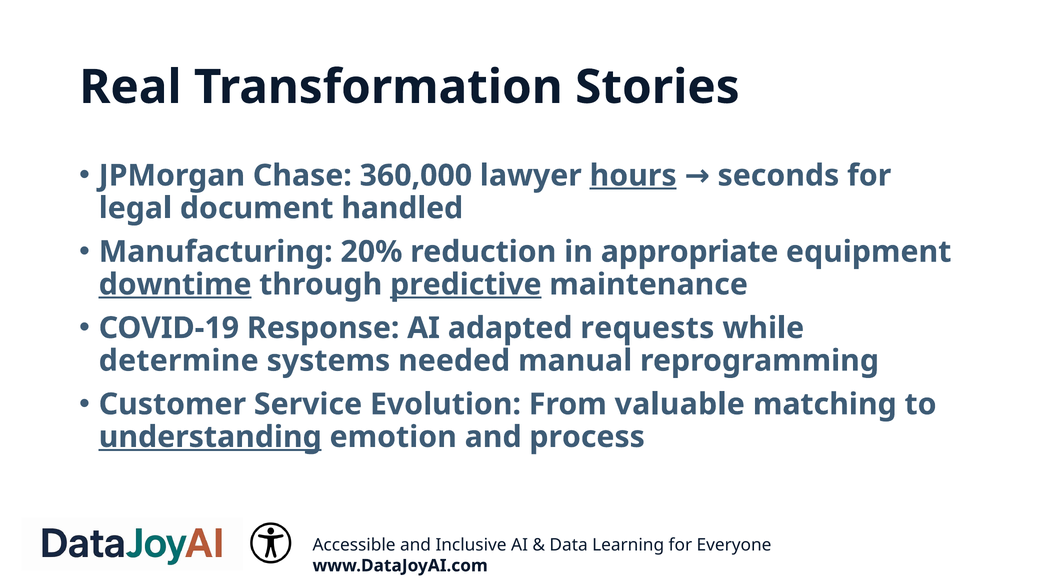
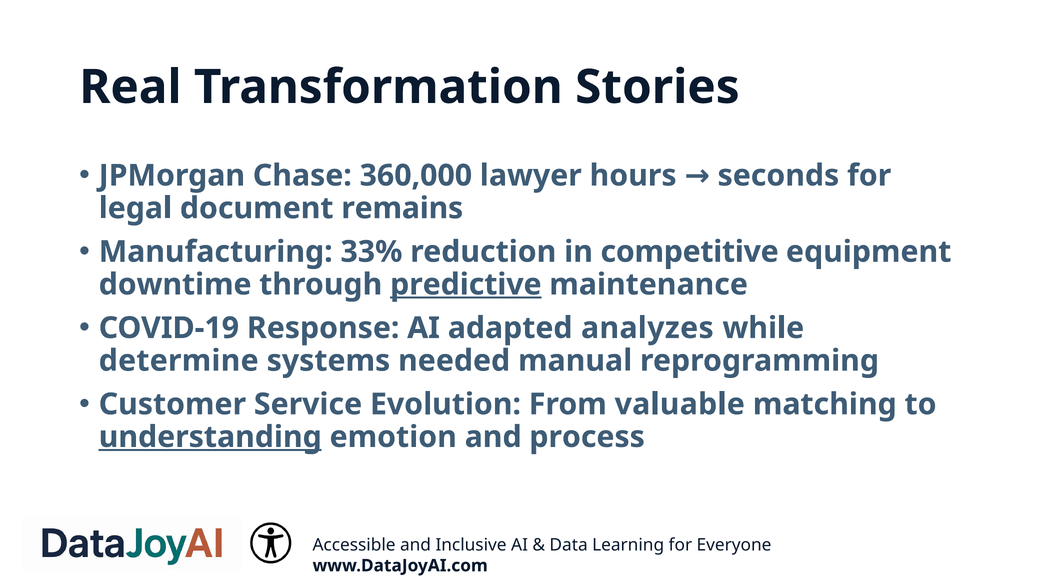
hours underline: present -> none
handled: handled -> remains
20%: 20% -> 33%
appropriate: appropriate -> competitive
downtime underline: present -> none
requests: requests -> analyzes
